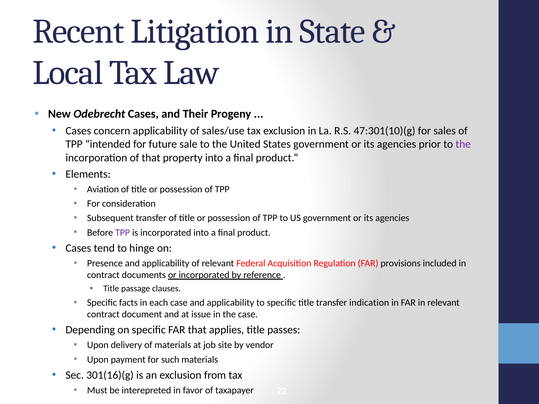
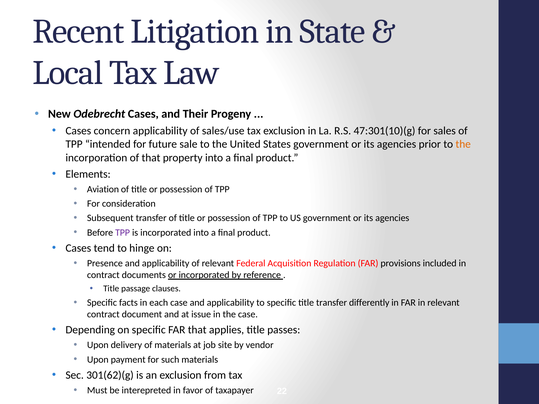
the at (463, 144) colour: purple -> orange
indication: indication -> differently
301(16)(g: 301(16)(g -> 301(62)(g
